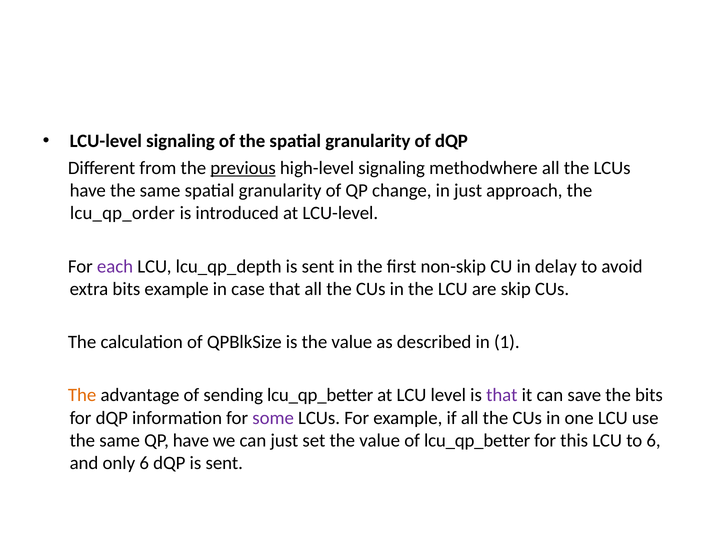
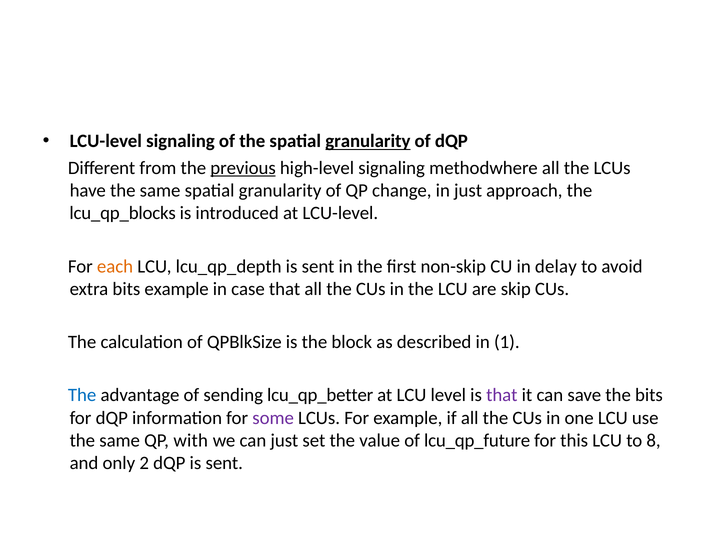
granularity at (368, 141) underline: none -> present
lcu_qp_order: lcu_qp_order -> lcu_qp_blocks
each colour: purple -> orange
is the value: value -> block
The at (82, 395) colour: orange -> blue
QP have: have -> with
of lcu_qp_better: lcu_qp_better -> lcu_qp_future
to 6: 6 -> 8
only 6: 6 -> 2
